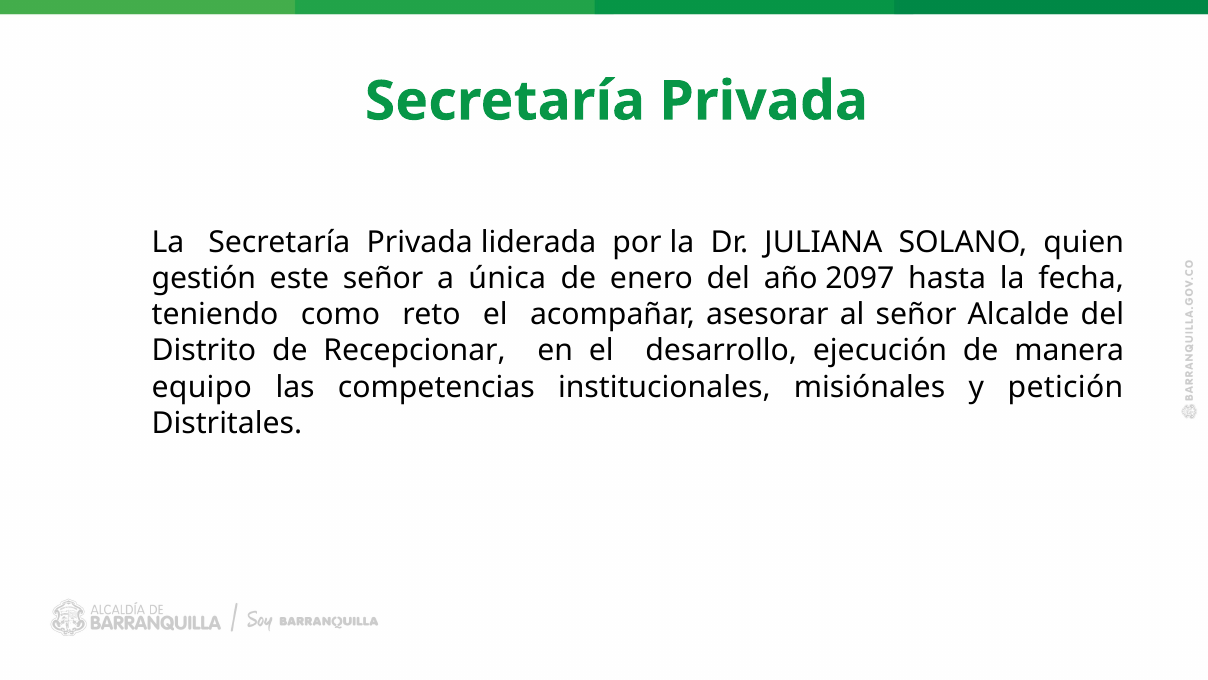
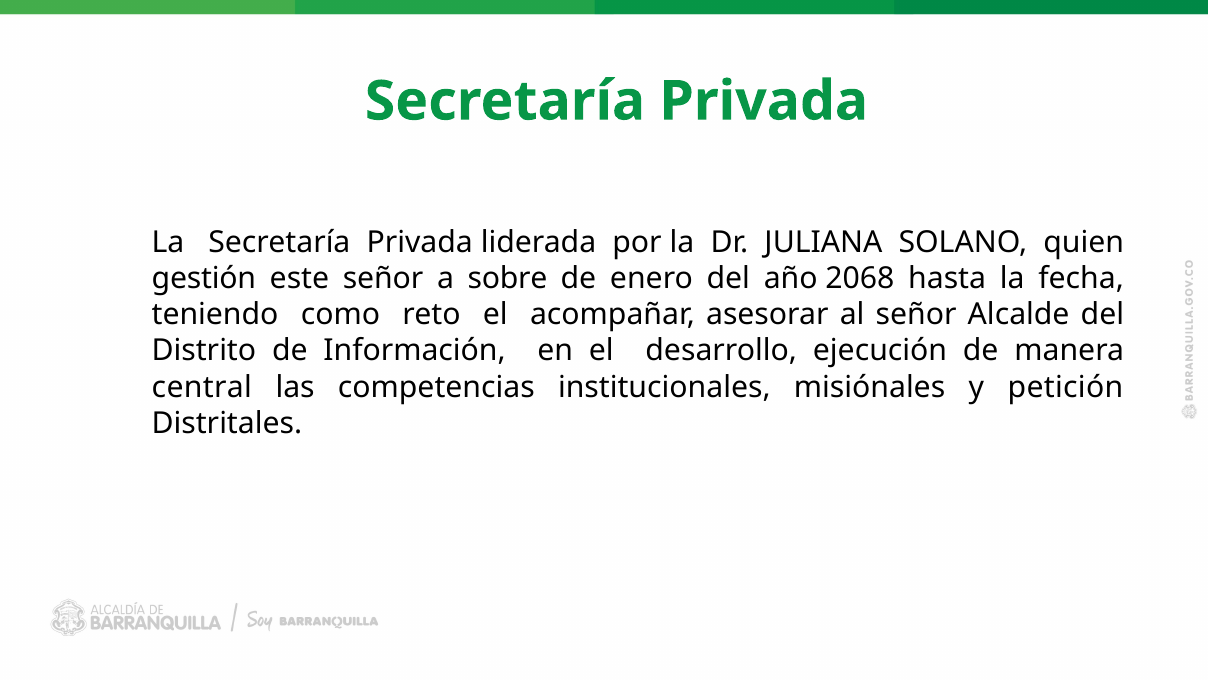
única: única -> sobre
2097: 2097 -> 2068
Recepcionar: Recepcionar -> Información
equipo: equipo -> central
